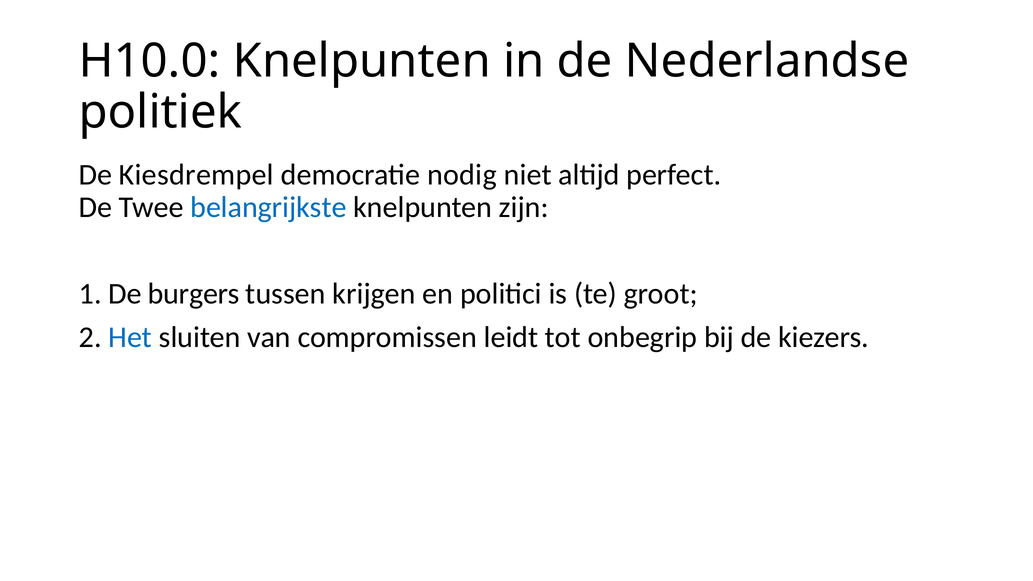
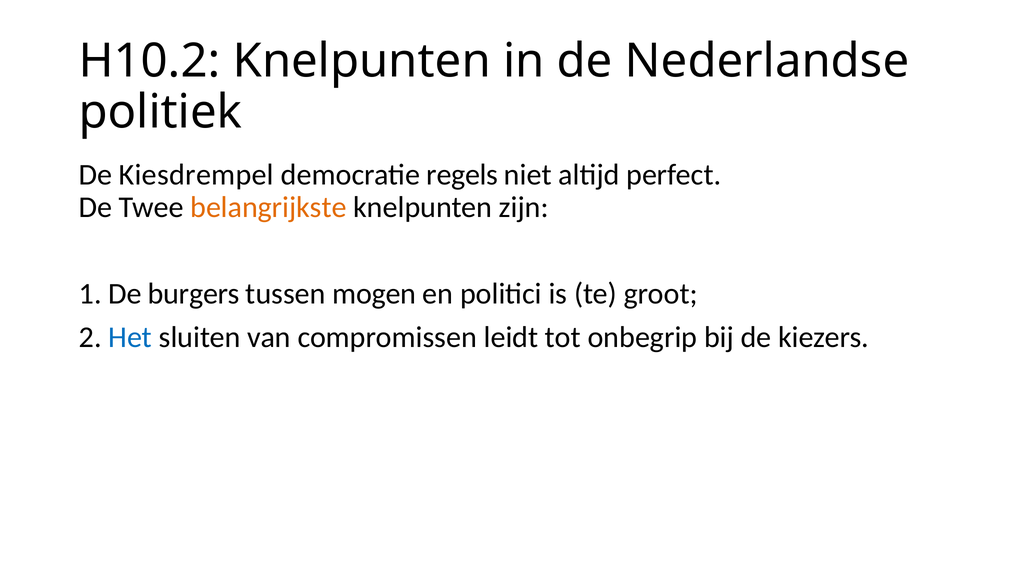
H10.0: H10.0 -> H10.2
nodig: nodig -> regels
belangrijkste colour: blue -> orange
krijgen: krijgen -> mogen
